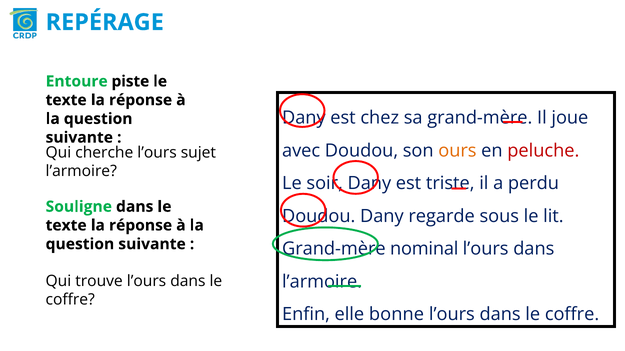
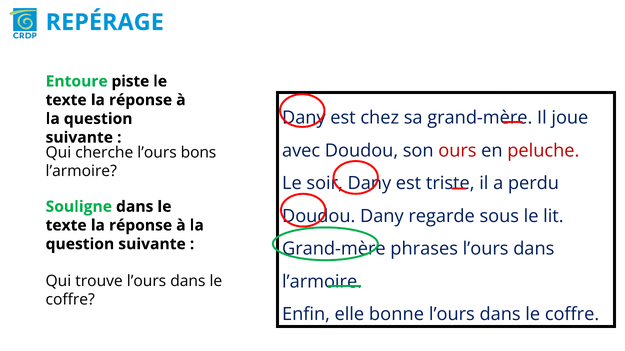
ours colour: orange -> red
sujet: sujet -> bons
nominal: nominal -> phrases
